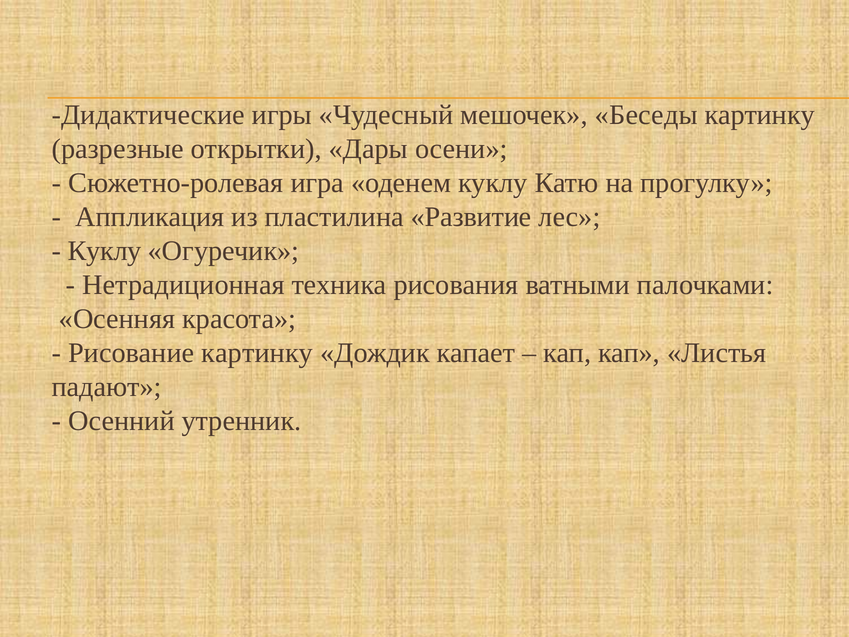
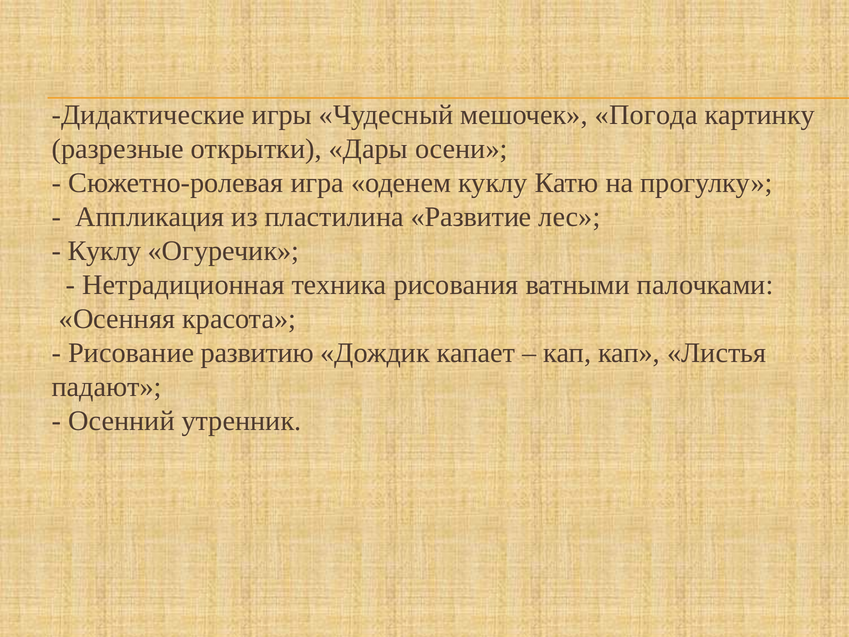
Беседы: Беседы -> Погода
Рисование картинку: картинку -> развитию
